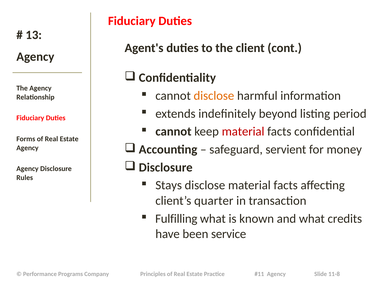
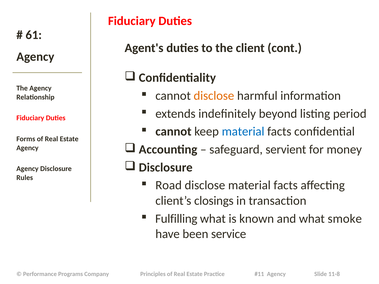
13: 13 -> 61
material at (243, 132) colour: red -> blue
Stays: Stays -> Road
quarter: quarter -> closings
credits: credits -> smoke
